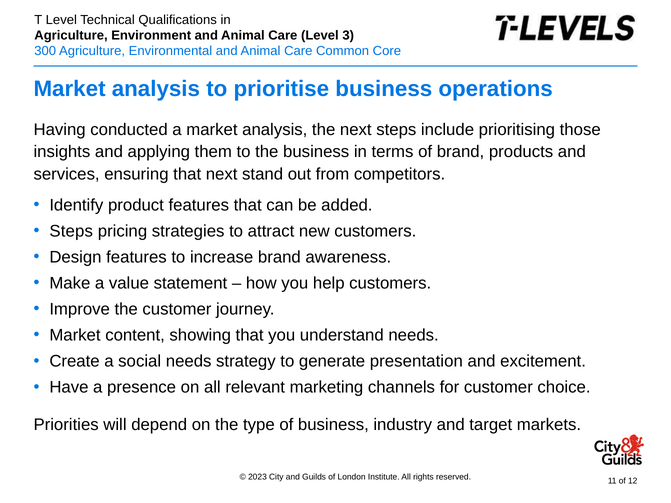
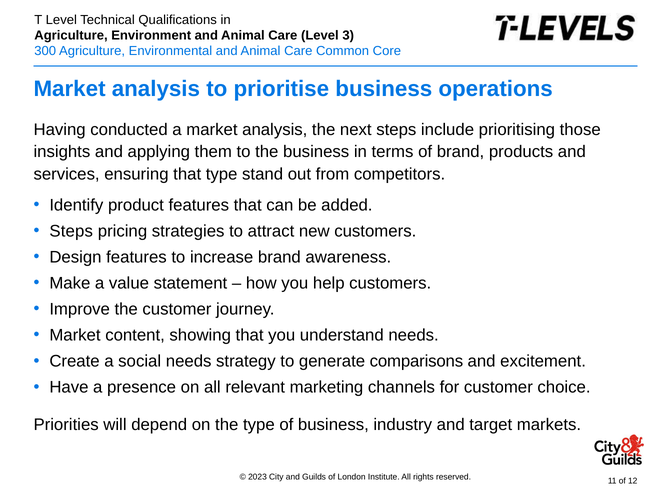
that next: next -> type
presentation: presentation -> comparisons
